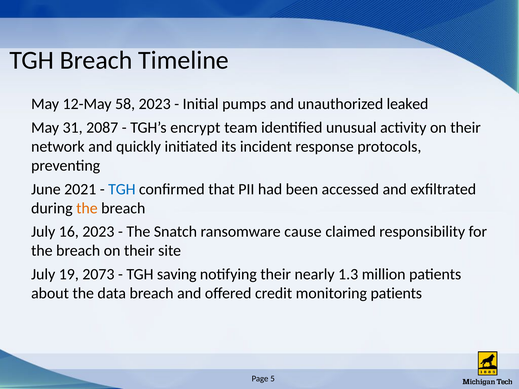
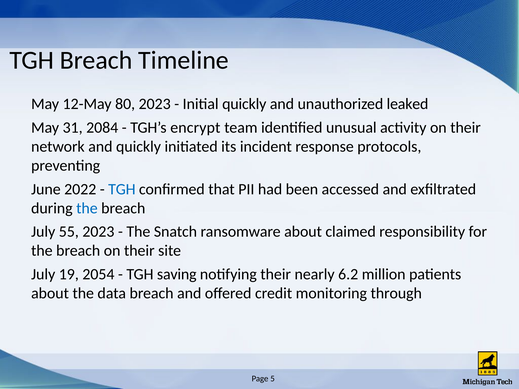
58: 58 -> 80
Initial pumps: pumps -> quickly
2087: 2087 -> 2084
2021: 2021 -> 2022
the at (87, 208) colour: orange -> blue
16: 16 -> 55
ransomware cause: cause -> about
2073: 2073 -> 2054
1.3: 1.3 -> 6.2
monitoring patients: patients -> through
